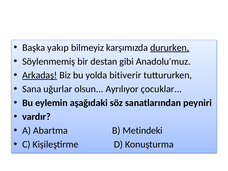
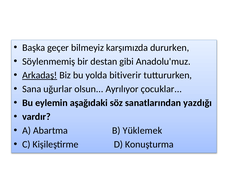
yakıp: yakıp -> geçer
dururken underline: present -> none
peyniri: peyniri -> yazdığı
Metindeki: Metindeki -> Yüklemek
